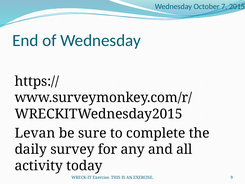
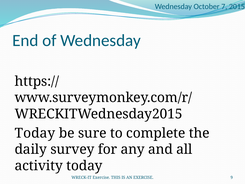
Levan at (35, 133): Levan -> Today
